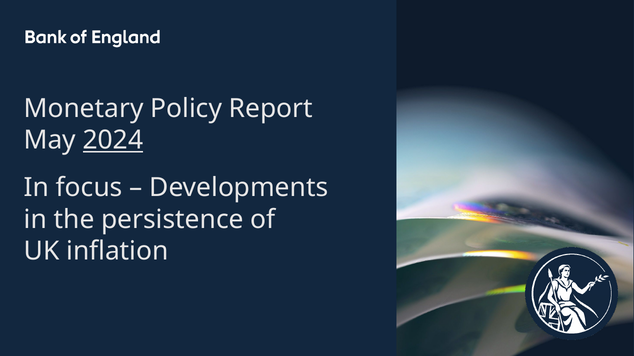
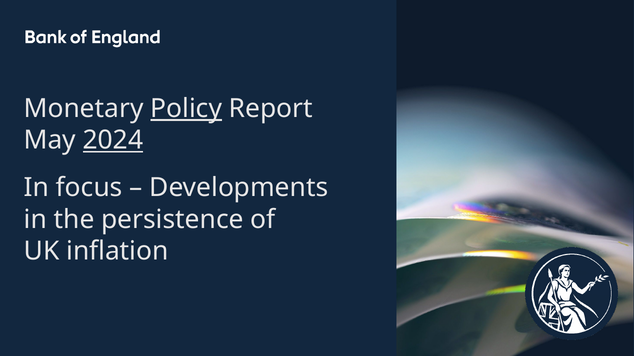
Policy underline: none -> present
